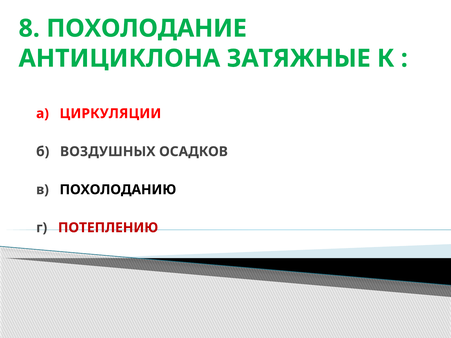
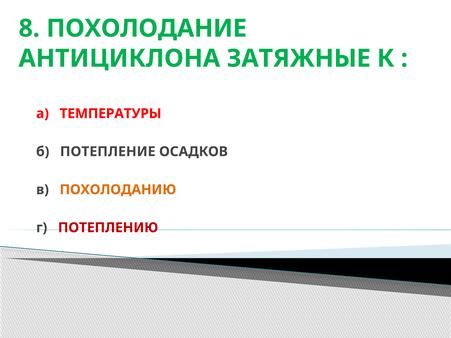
ЦИРКУЛЯЦИИ: ЦИРКУЛЯЦИИ -> ТЕМПЕРАТУРЫ
ВОЗДУШНЫХ: ВОЗДУШНЫХ -> ПОТЕПЛЕНИЕ
ПОХОЛОДАНИЮ colour: black -> orange
